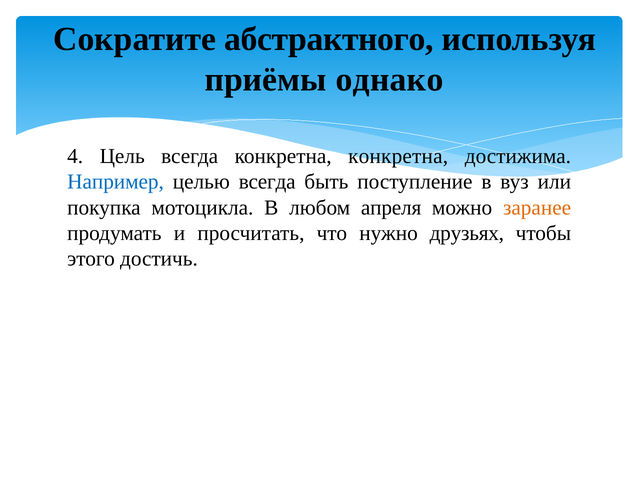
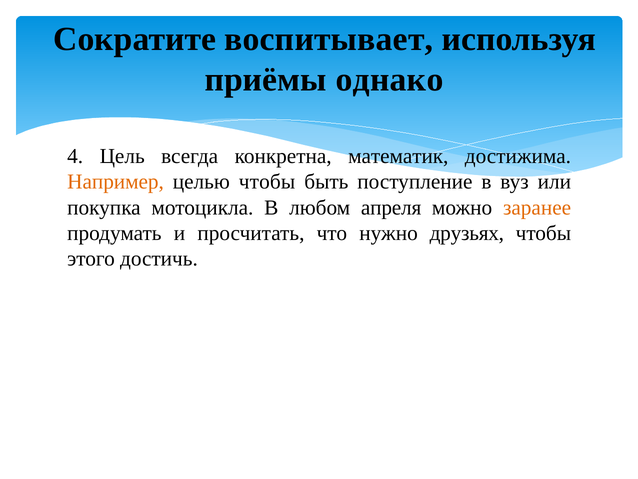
абстрактного: абстрактного -> воспитывает
конкретна конкретна: конкретна -> математик
Например colour: blue -> orange
целью всегда: всегда -> чтобы
